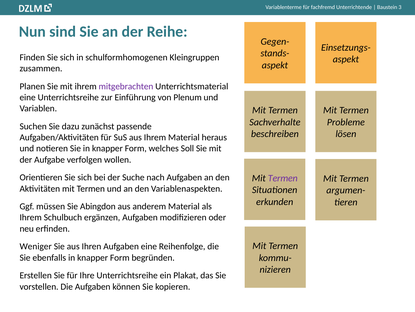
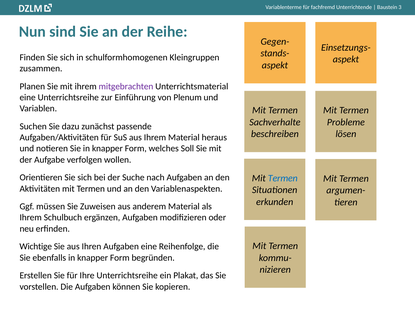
Termen at (283, 178) colour: purple -> blue
Abingdon: Abingdon -> Zuweisen
Weniger: Weniger -> Wichtige
